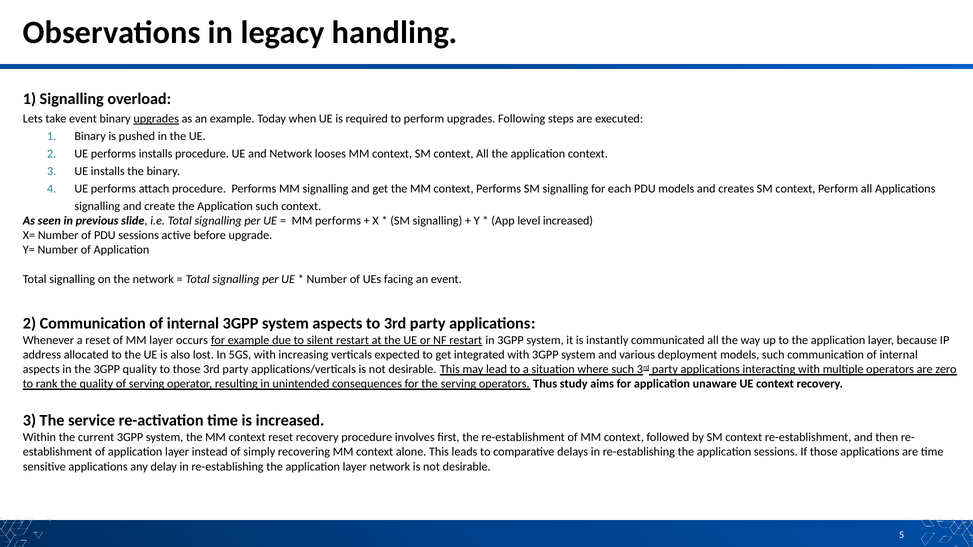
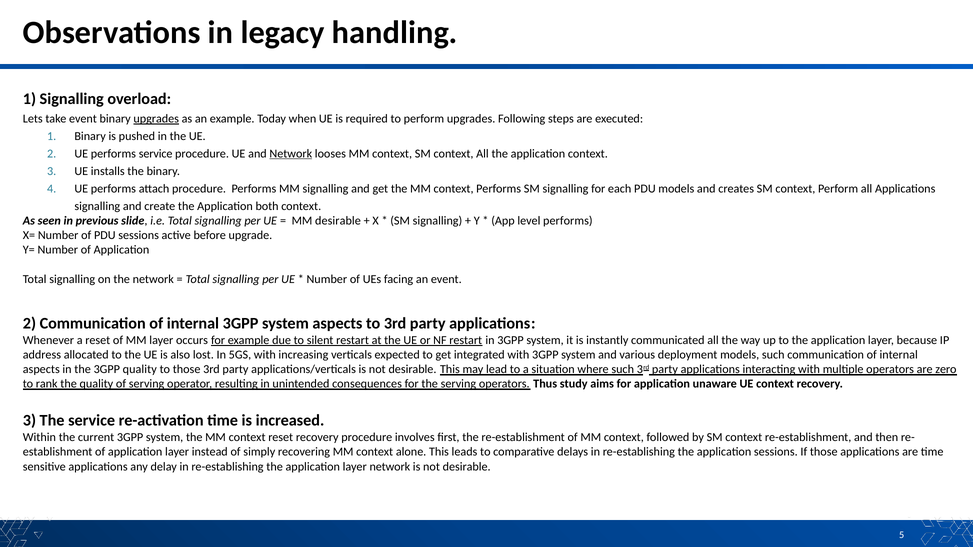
performs installs: installs -> service
Network at (291, 154) underline: none -> present
Application such: such -> both
MM performs: performs -> desirable
level increased: increased -> performs
